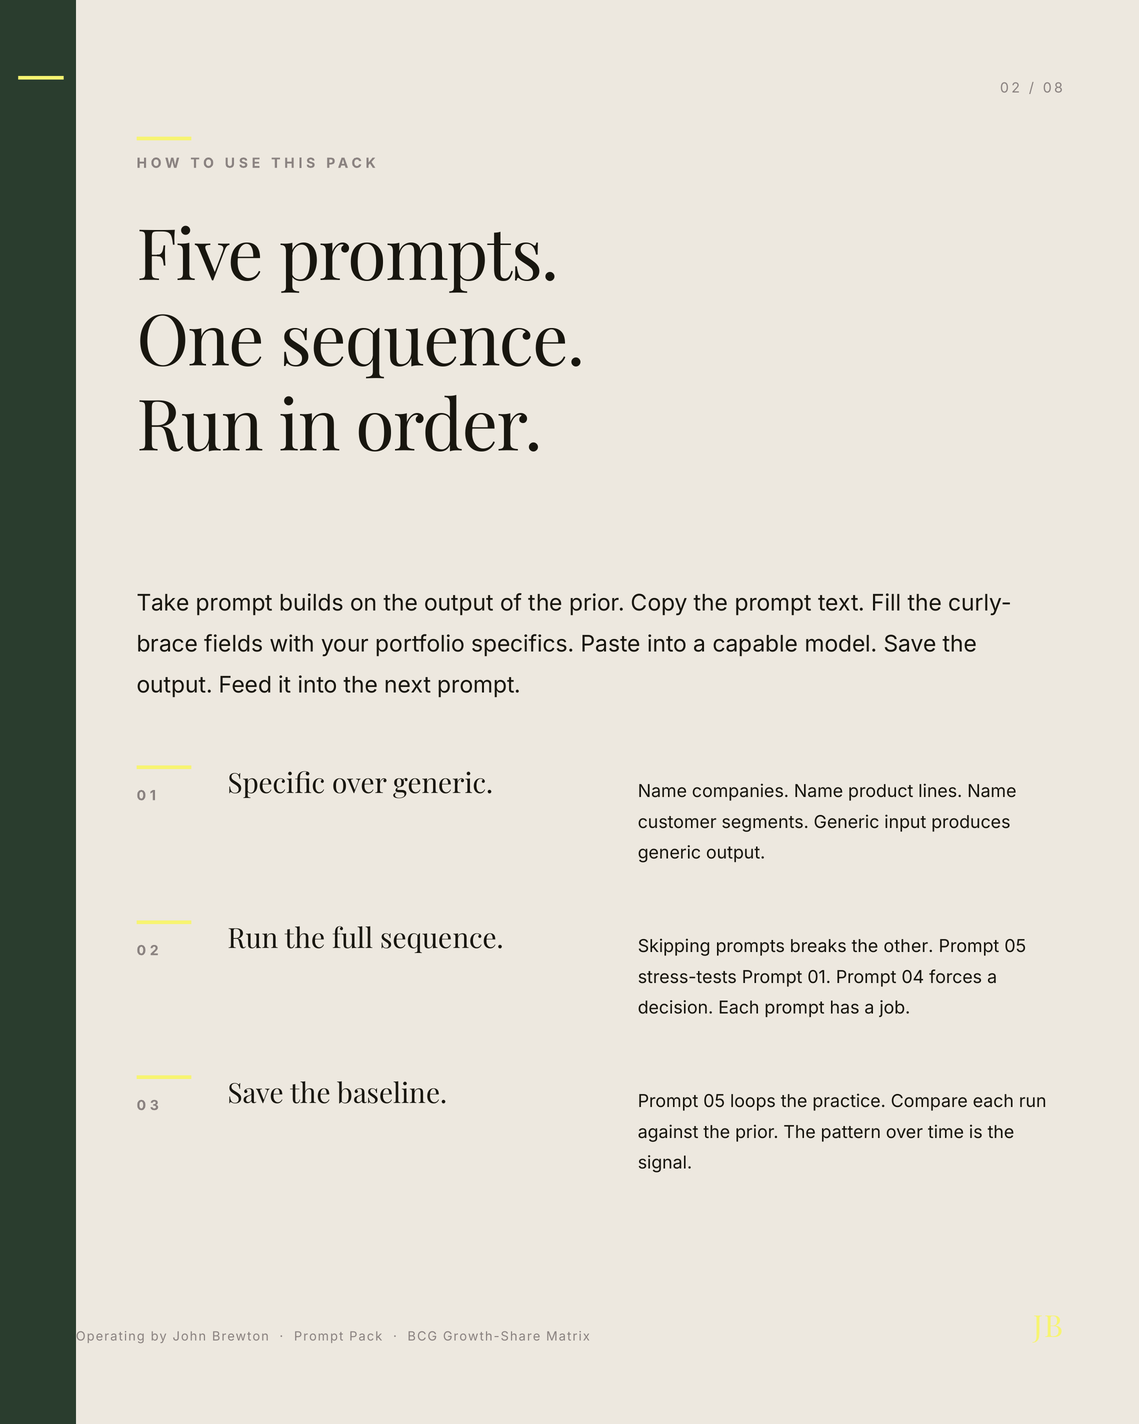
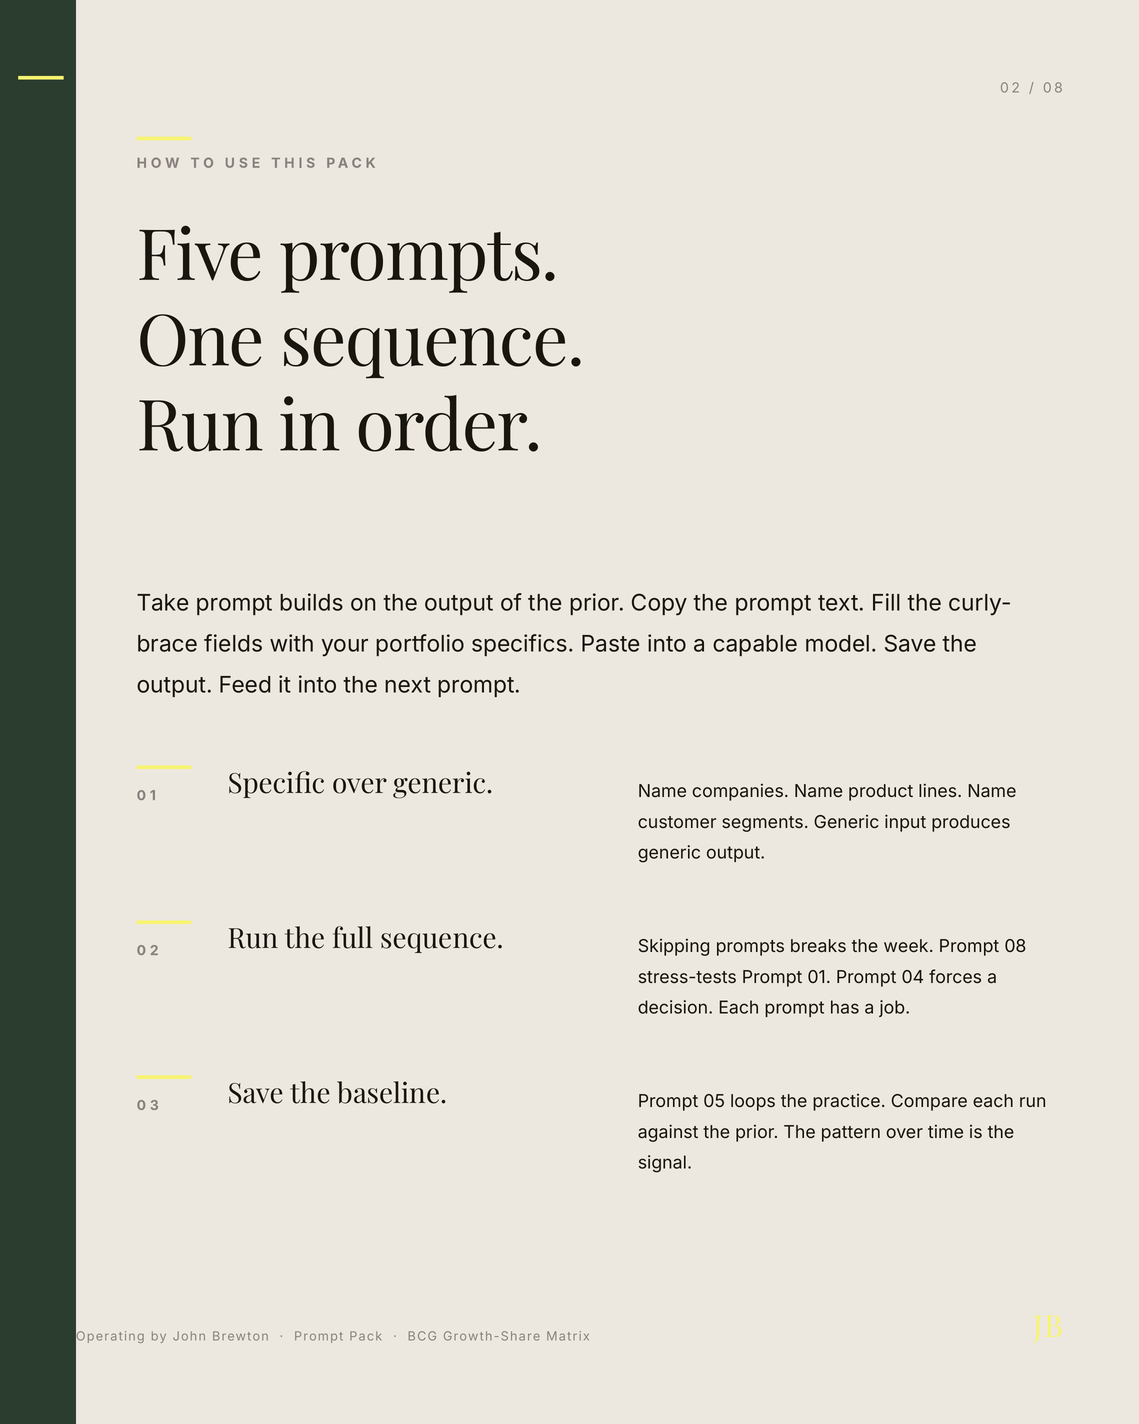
other: other -> week
05 at (1015, 946): 05 -> 08
